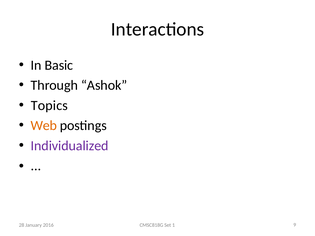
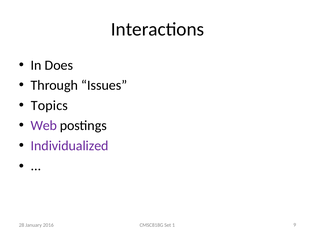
Basic: Basic -> Does
Ashok: Ashok -> Issues
Web colour: orange -> purple
